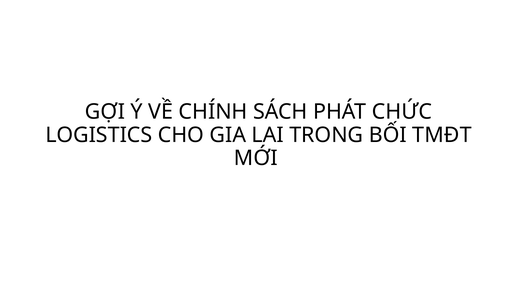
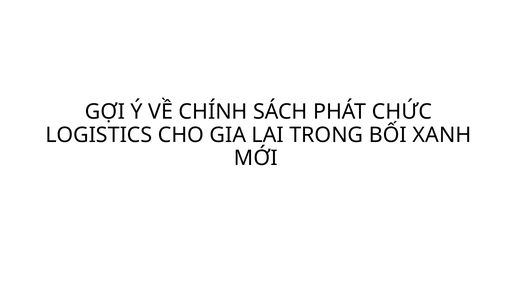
TMĐT: TMĐT -> XANH
